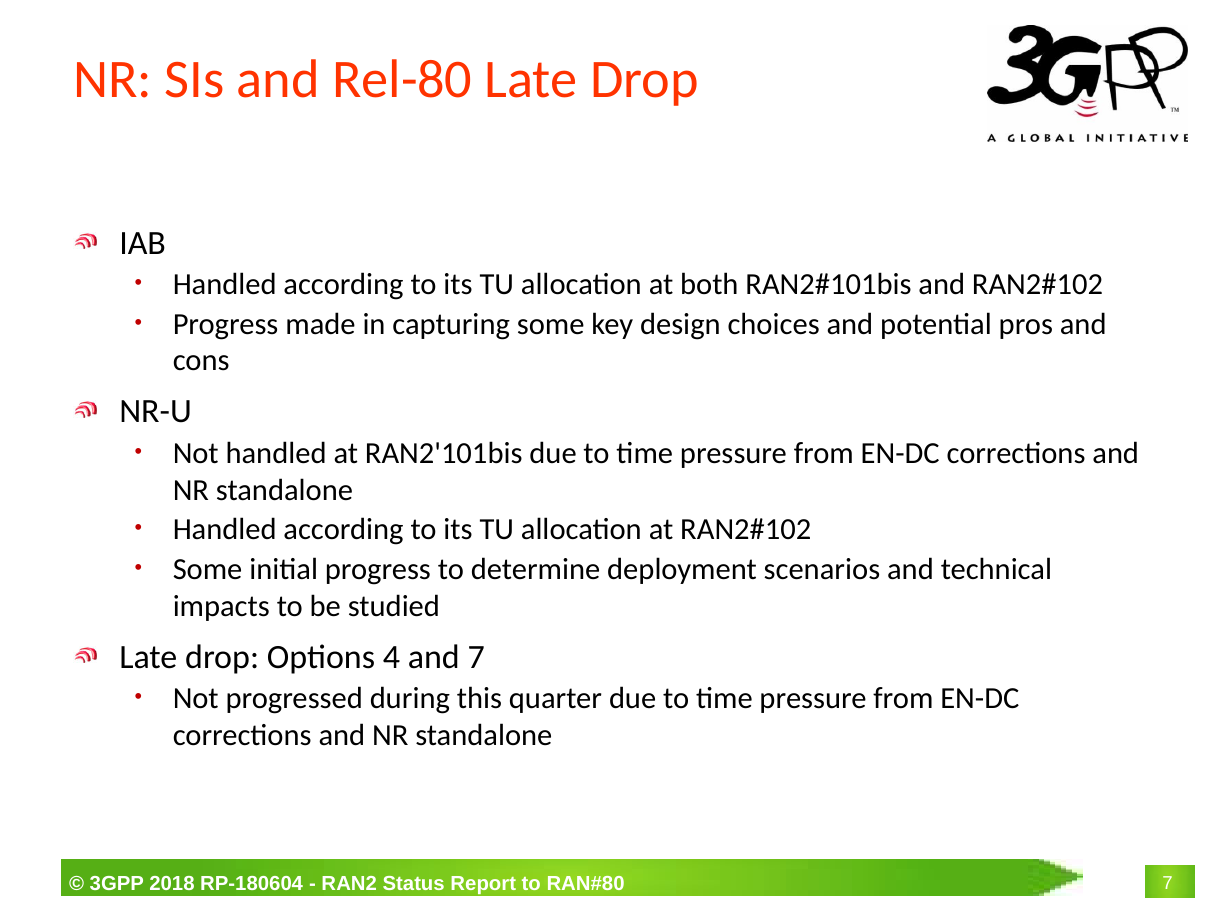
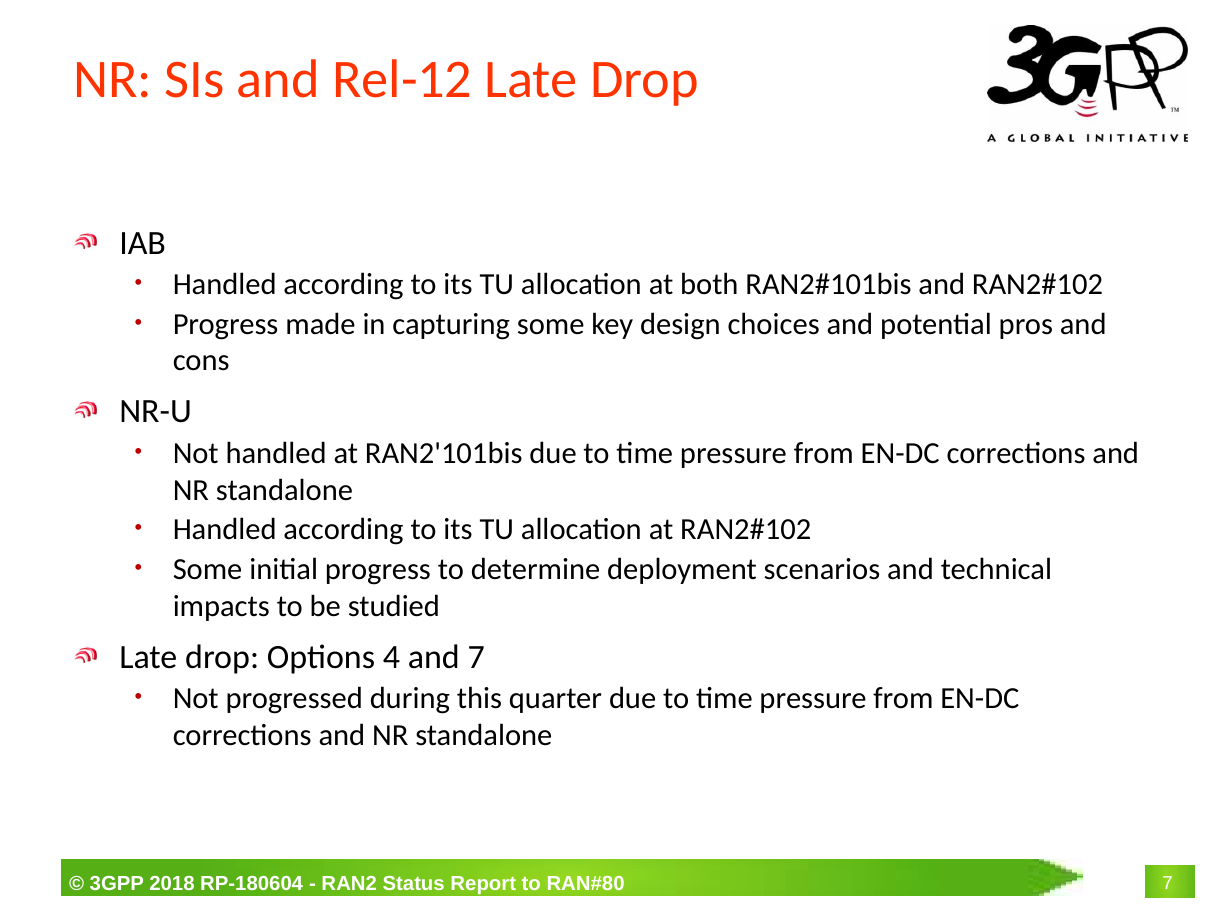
Rel-80: Rel-80 -> Rel-12
